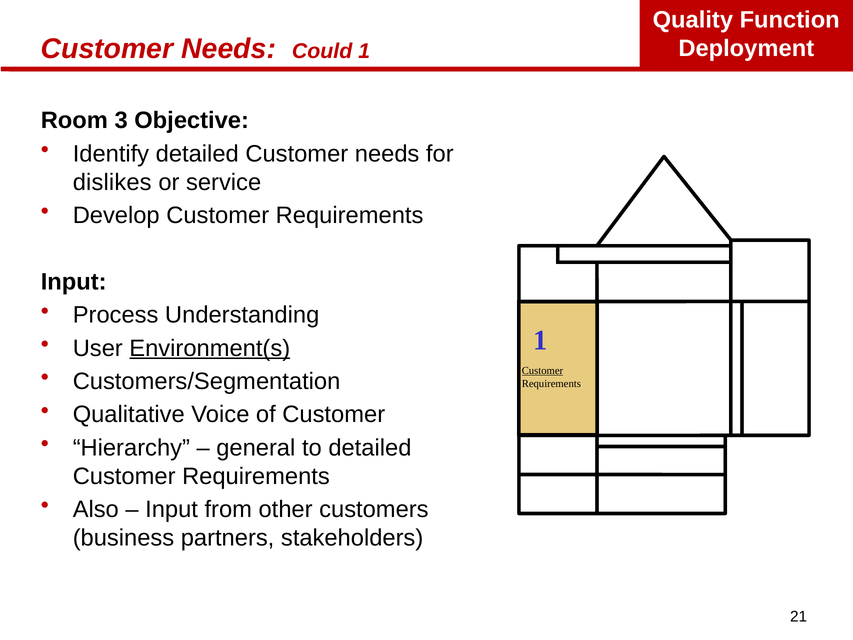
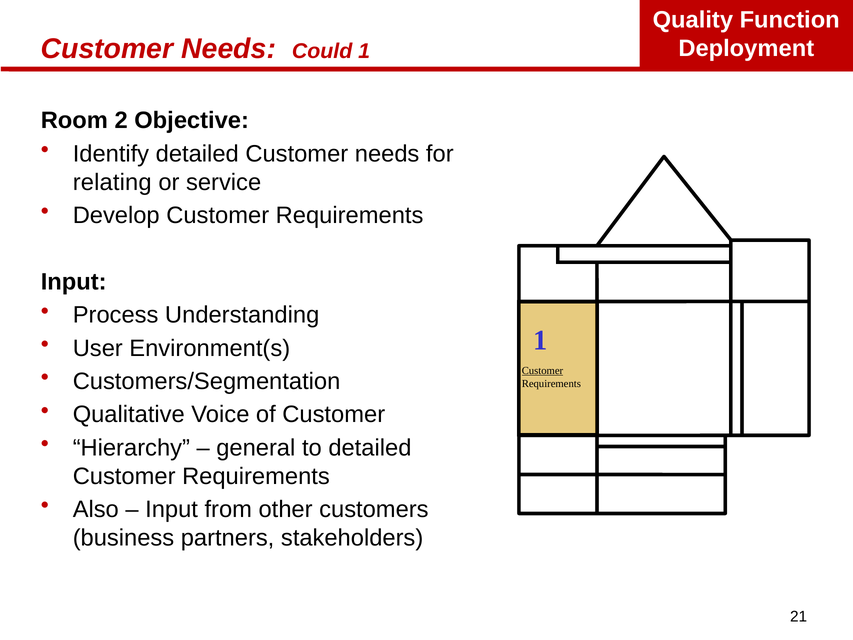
3: 3 -> 2
dislikes: dislikes -> relating
Environment(s underline: present -> none
